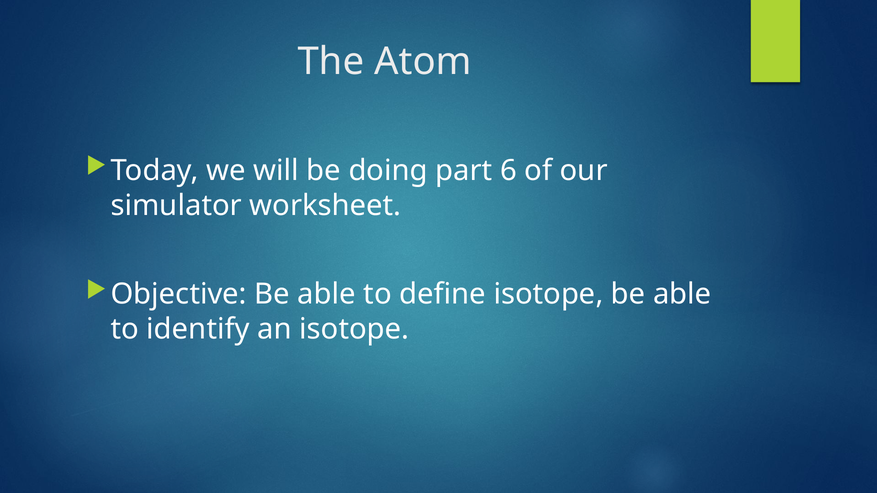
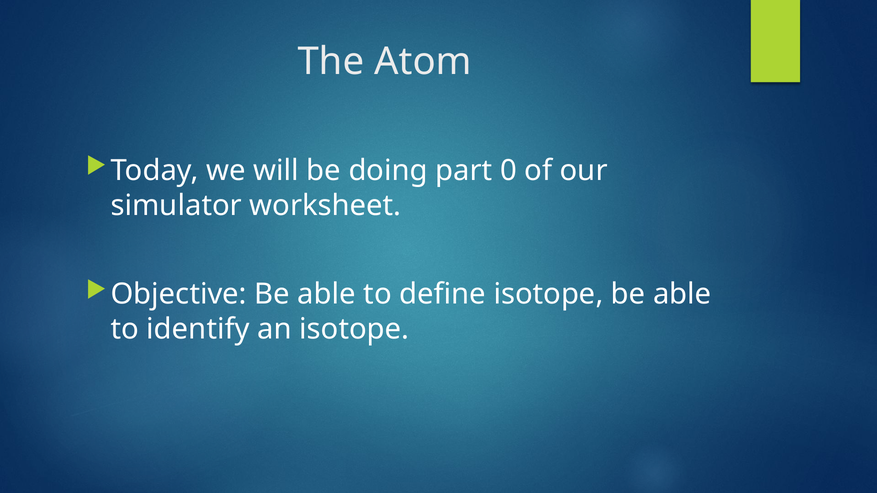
6: 6 -> 0
